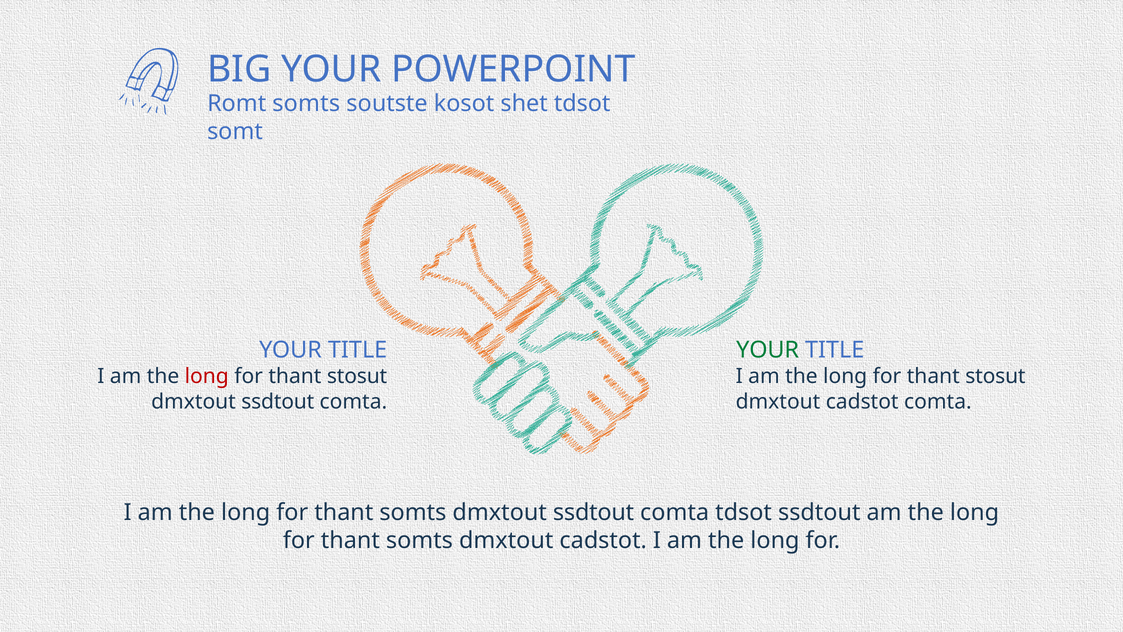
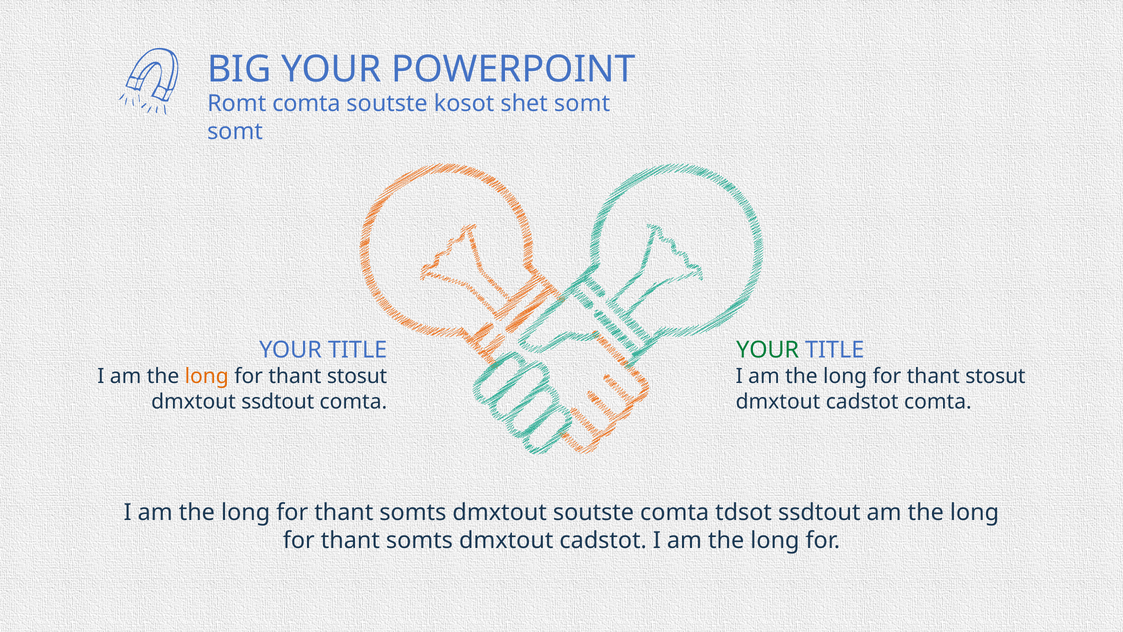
Romt somts: somts -> comta
shet tdsot: tdsot -> somt
long at (207, 376) colour: red -> orange
somts dmxtout ssdtout: ssdtout -> soutste
